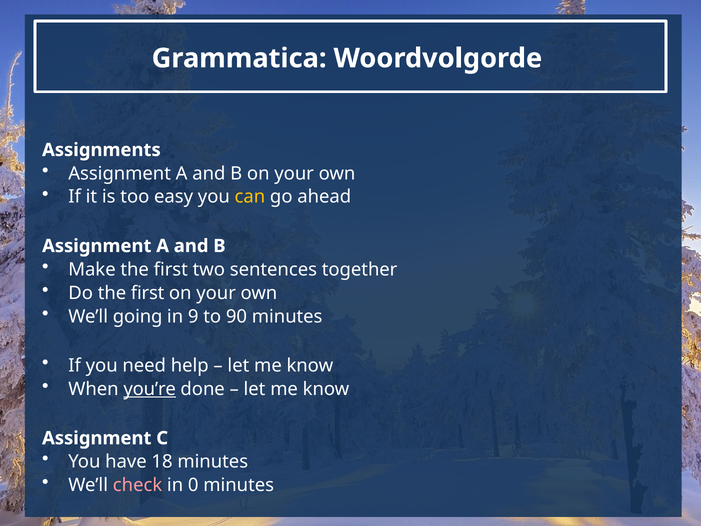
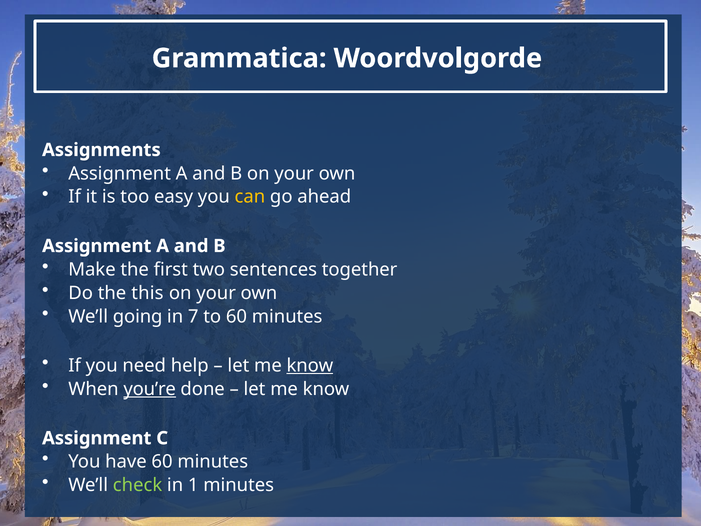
Do the first: first -> this
9: 9 -> 7
to 90: 90 -> 60
know at (310, 365) underline: none -> present
have 18: 18 -> 60
check colour: pink -> light green
0: 0 -> 1
